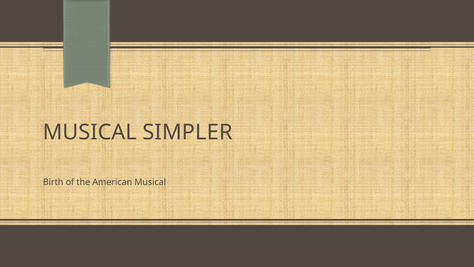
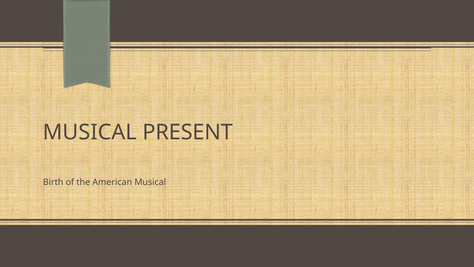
SIMPLER: SIMPLER -> PRESENT
